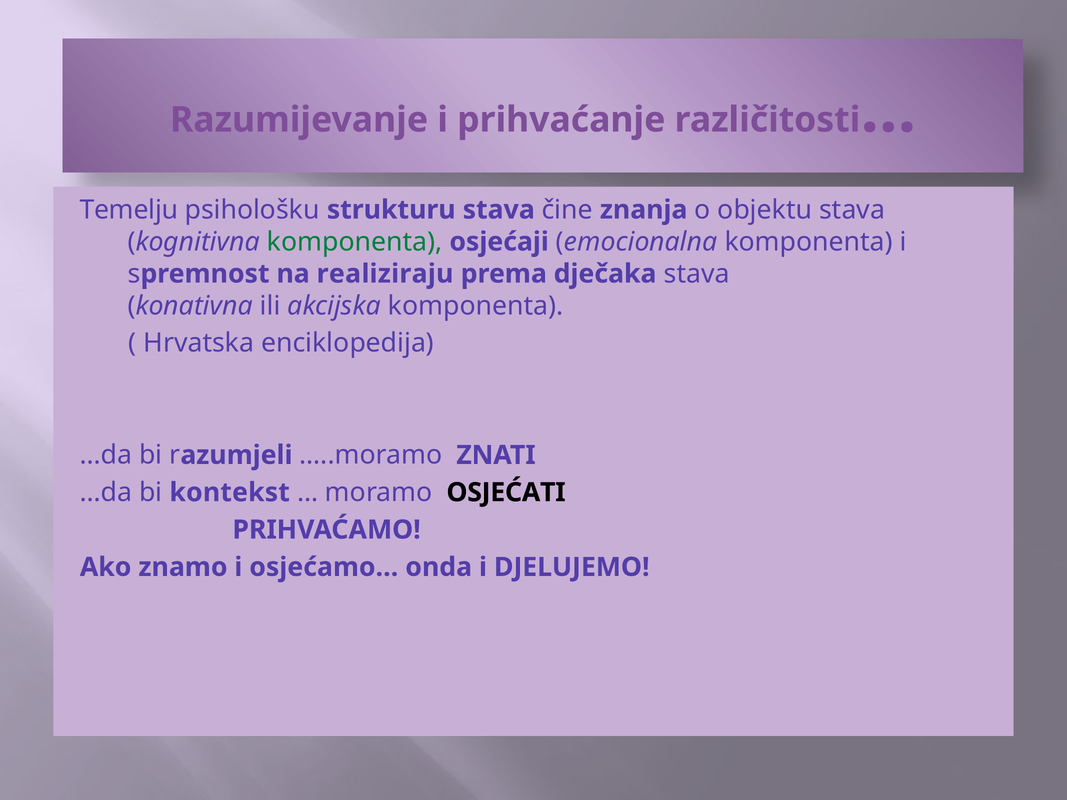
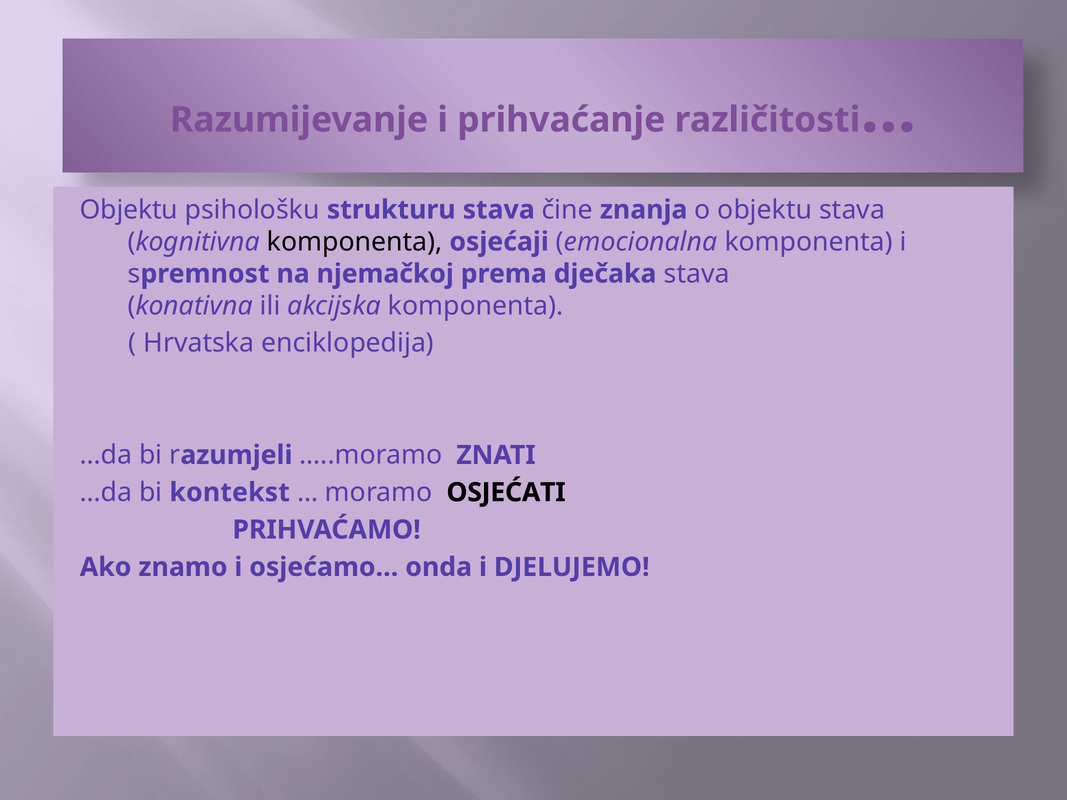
Temelju at (129, 210): Temelju -> Objektu
komponenta at (355, 242) colour: green -> black
realiziraju: realiziraju -> njemačkoj
